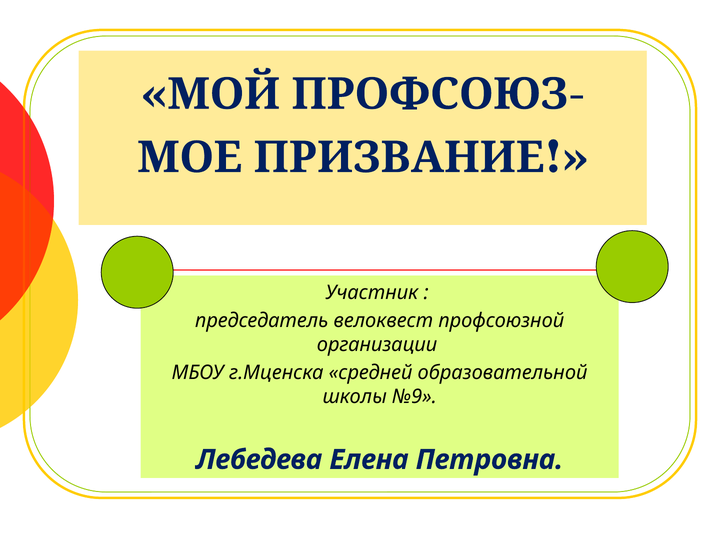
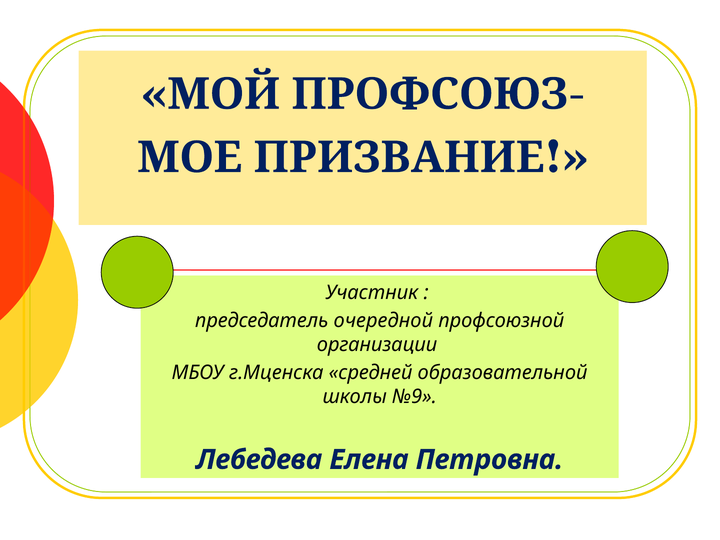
велоквест: велоквест -> очередной
